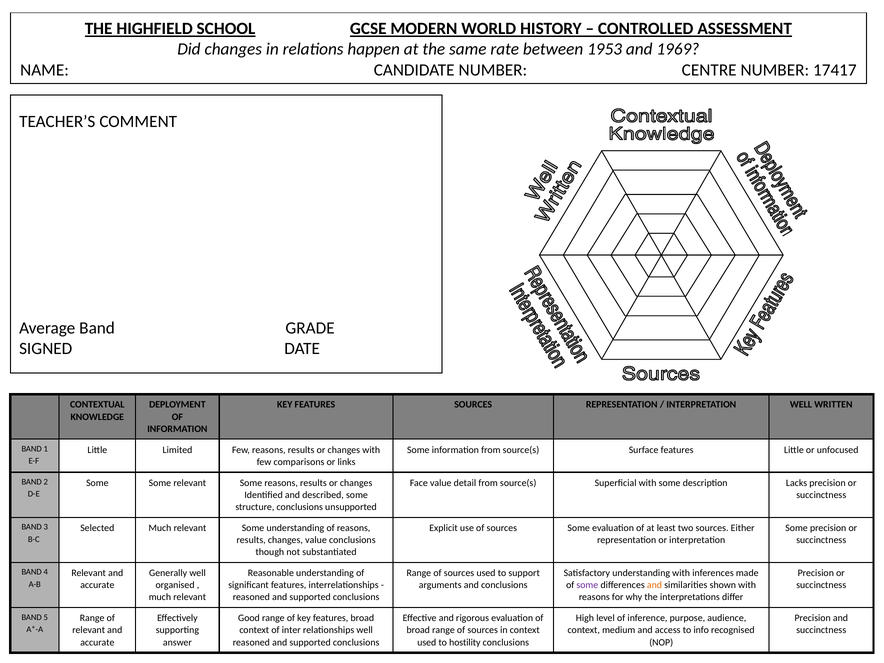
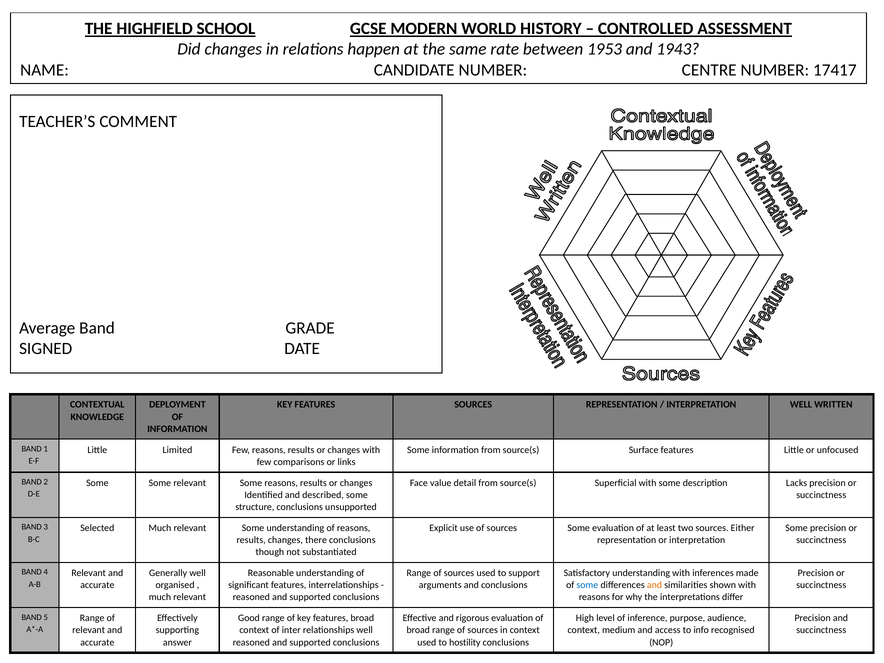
1969: 1969 -> 1943
changes value: value -> there
some at (587, 585) colour: purple -> blue
